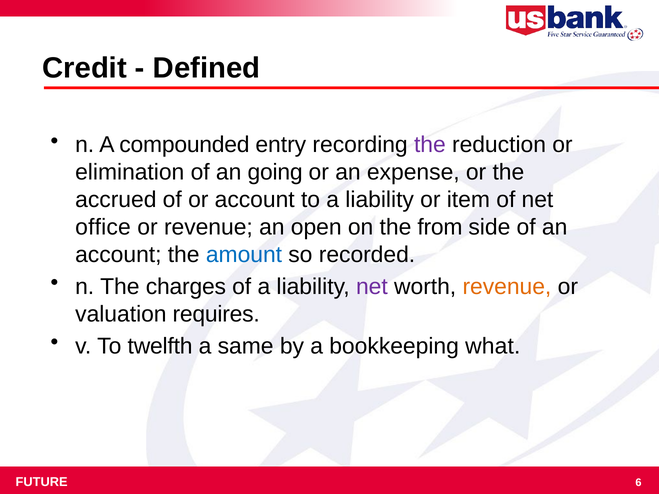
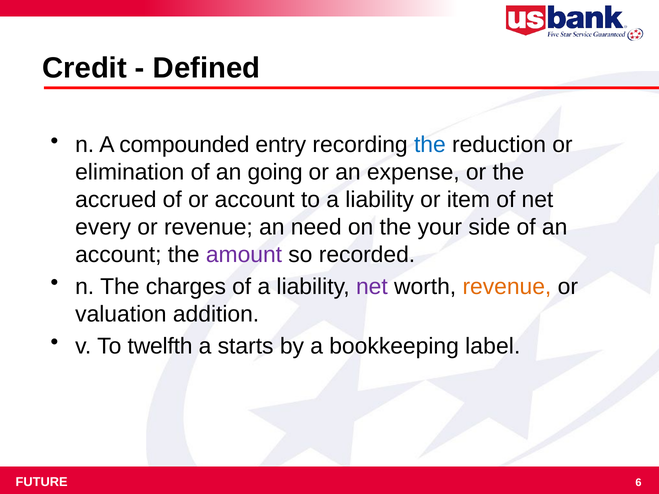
the at (430, 145) colour: purple -> blue
office: office -> every
open: open -> need
from: from -> your
amount colour: blue -> purple
requires: requires -> addition
same: same -> starts
what: what -> label
